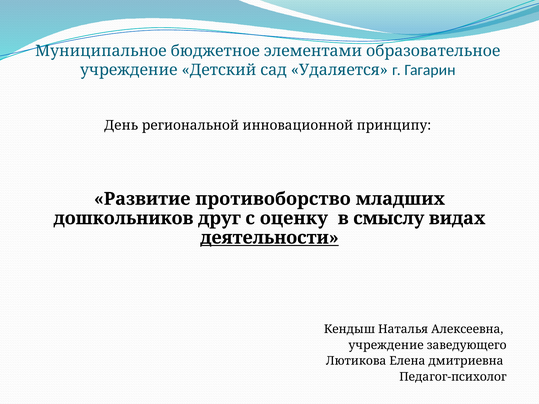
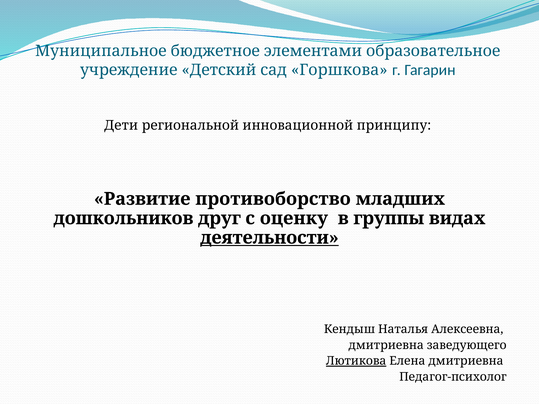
Удаляется: Удаляется -> Горшкова
День: День -> Дети
смыслу: смыслу -> группы
учреждение at (386, 345): учреждение -> дмитриевна
Лютикова underline: none -> present
